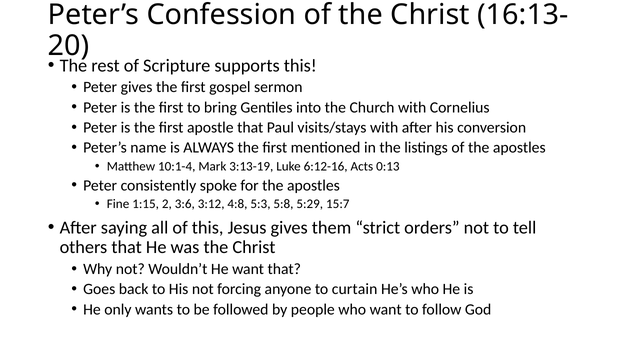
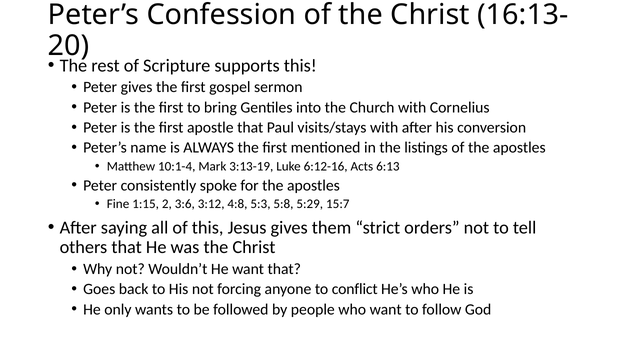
0:13: 0:13 -> 6:13
curtain: curtain -> conflict
